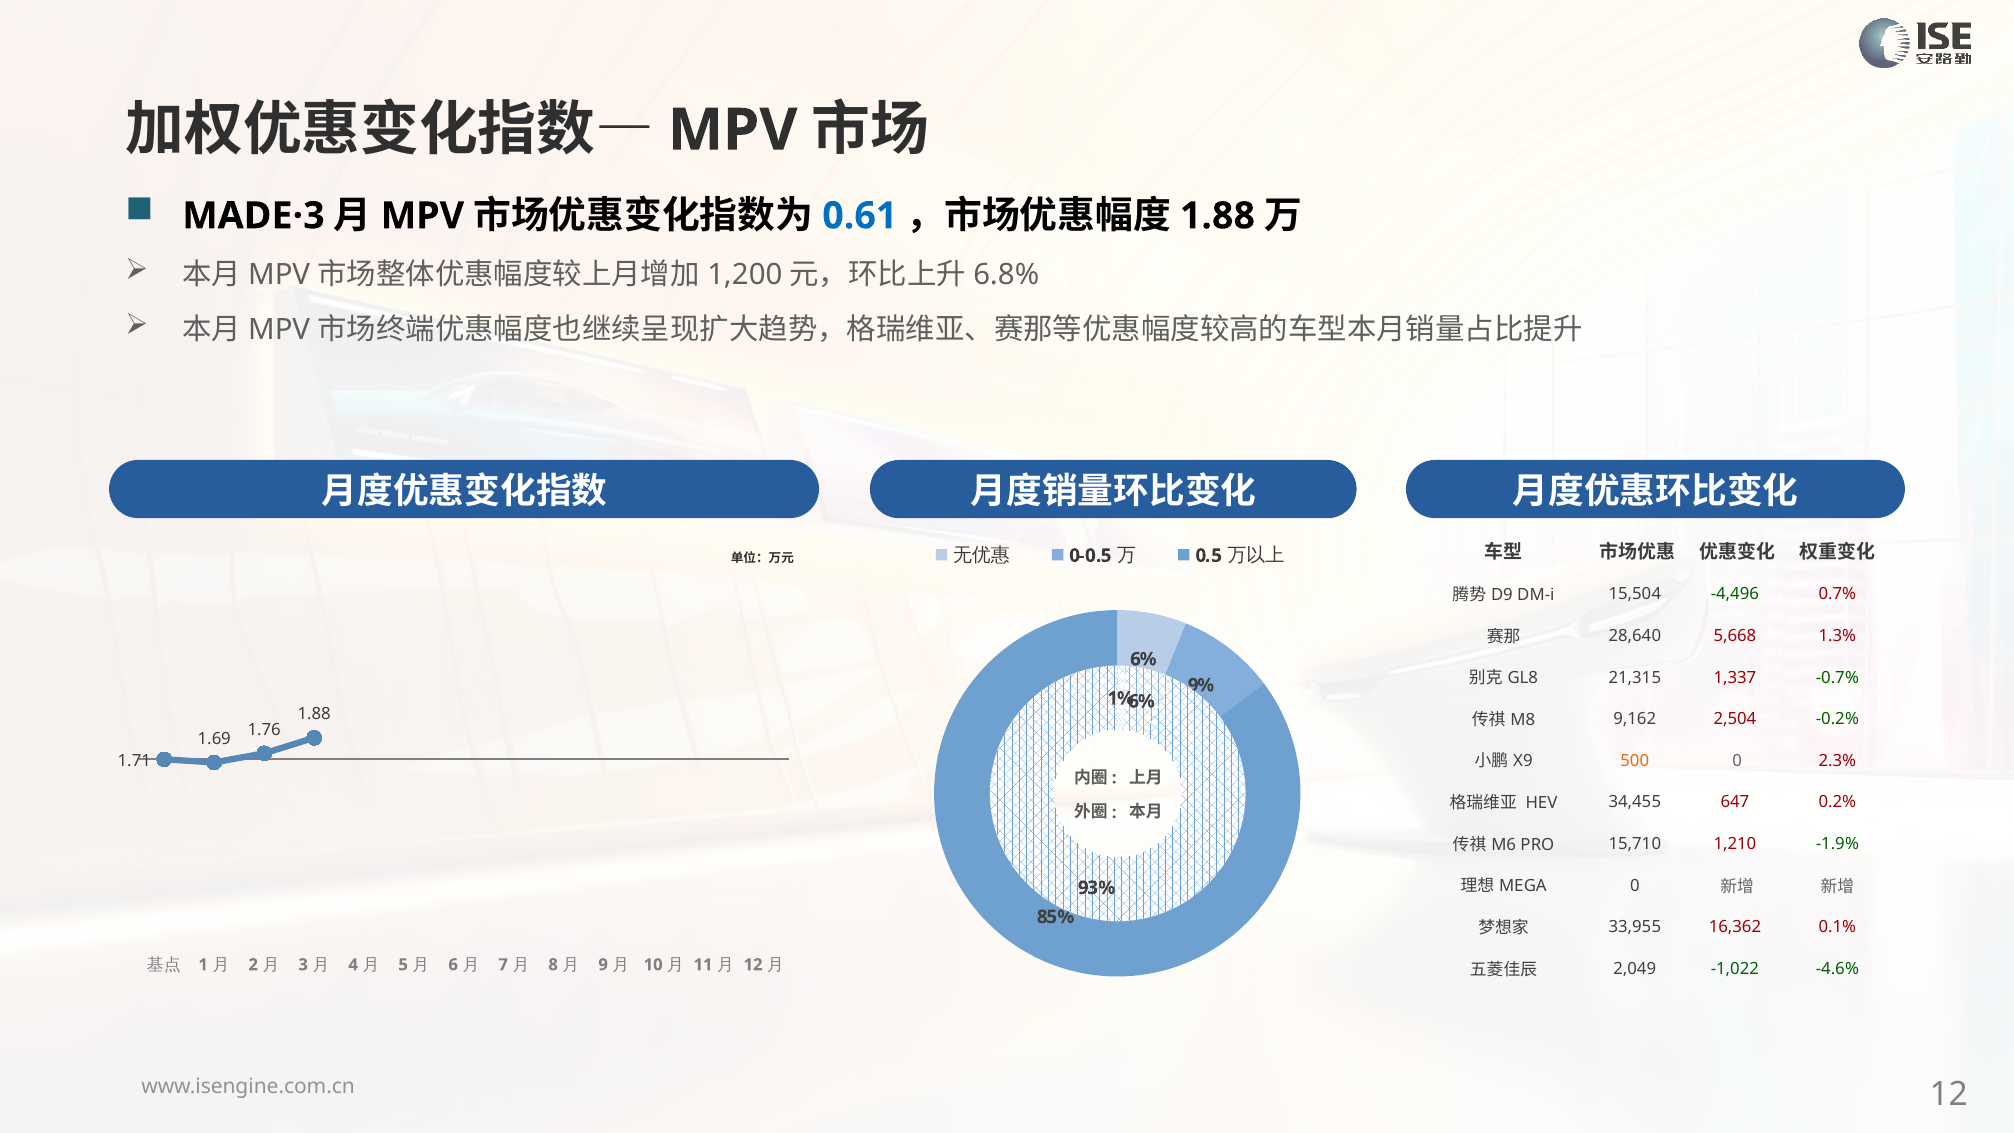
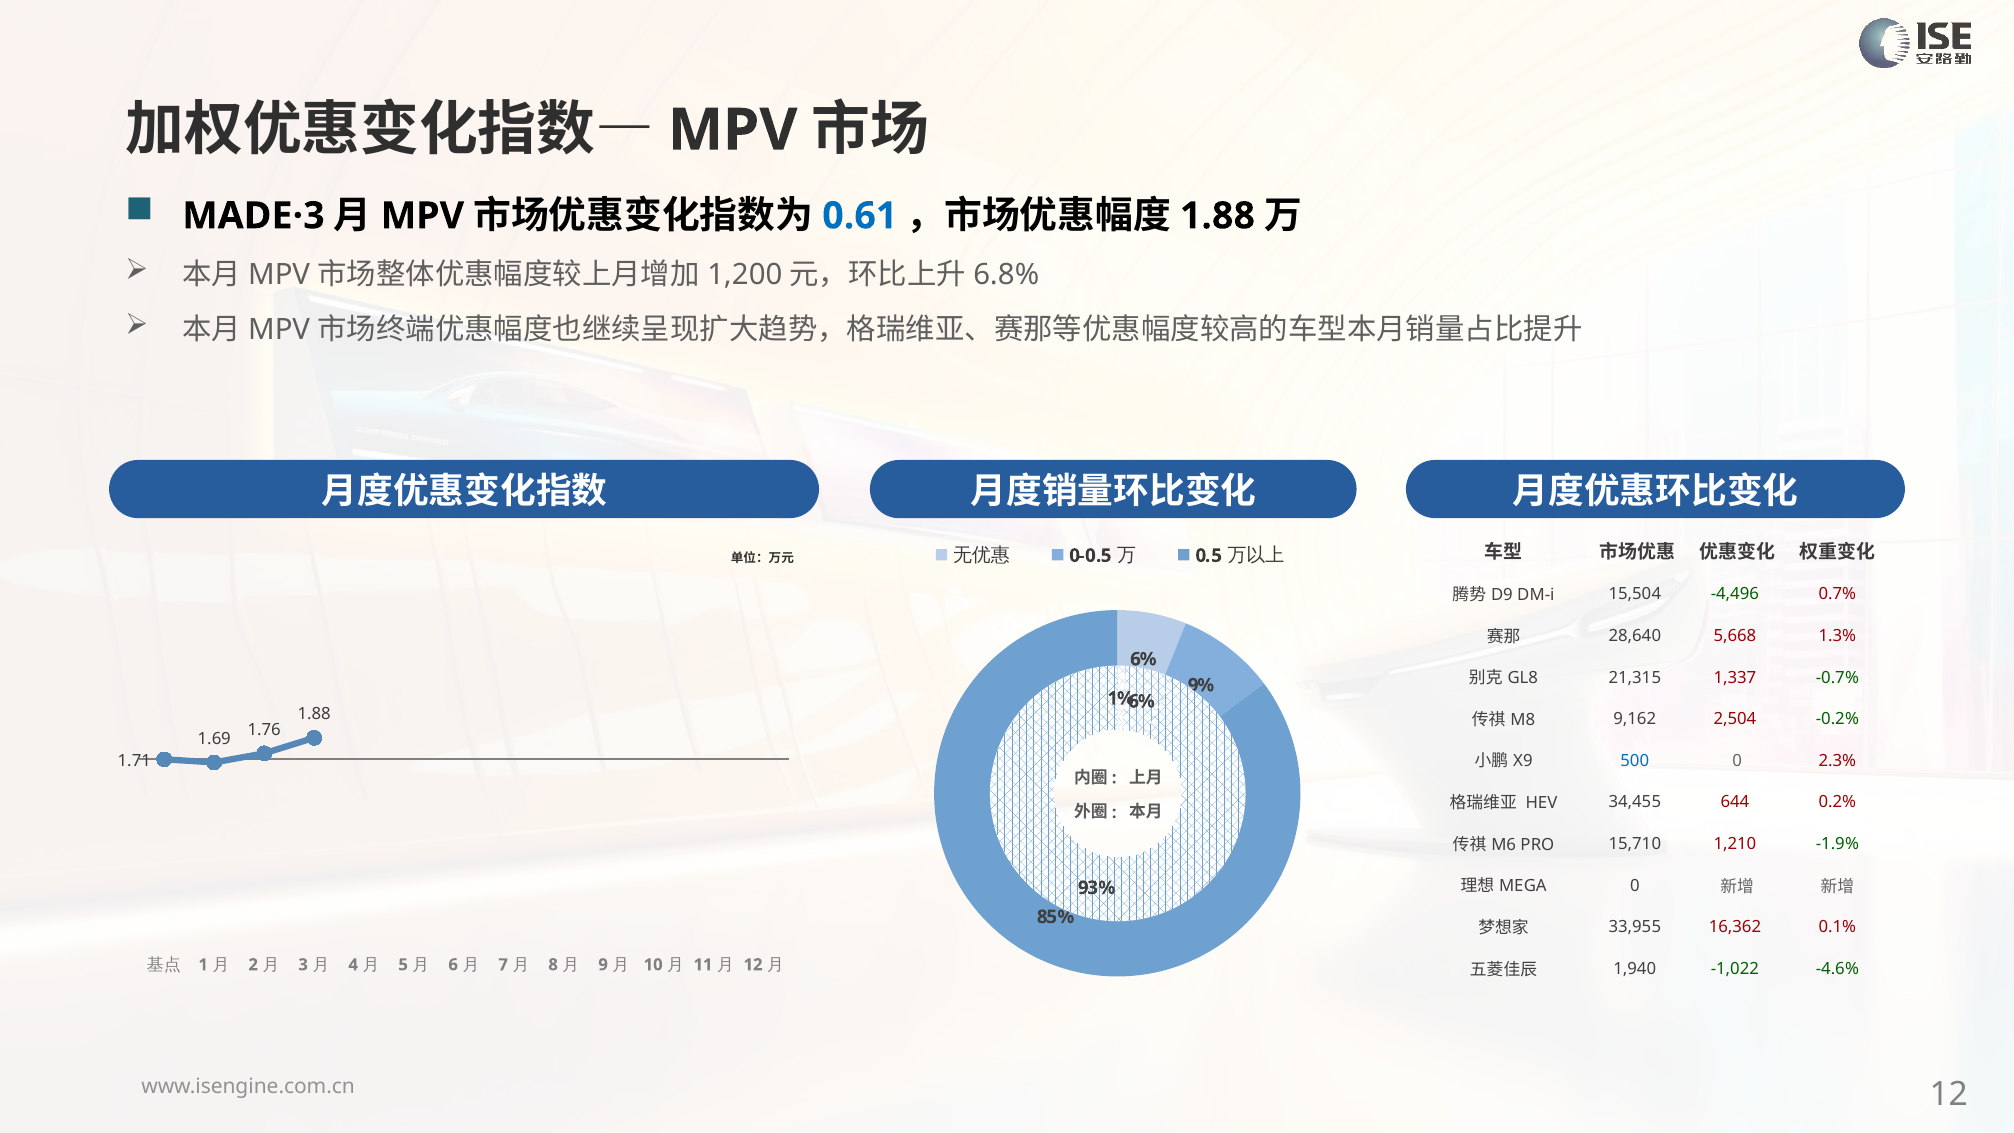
500 colour: orange -> blue
647: 647 -> 644
2,049: 2,049 -> 1,940
